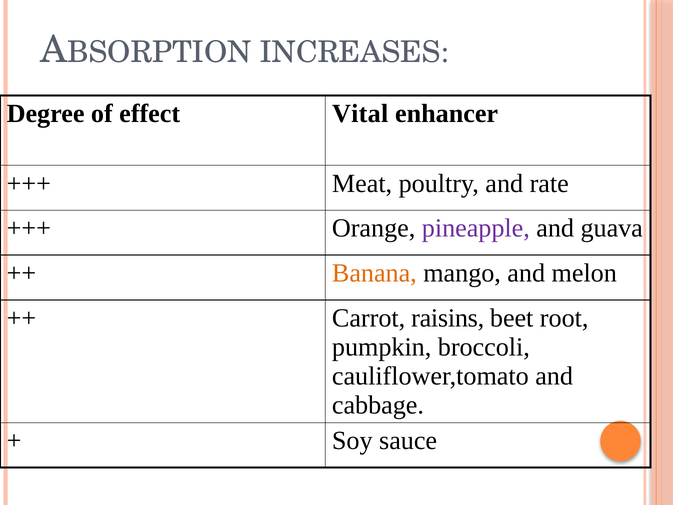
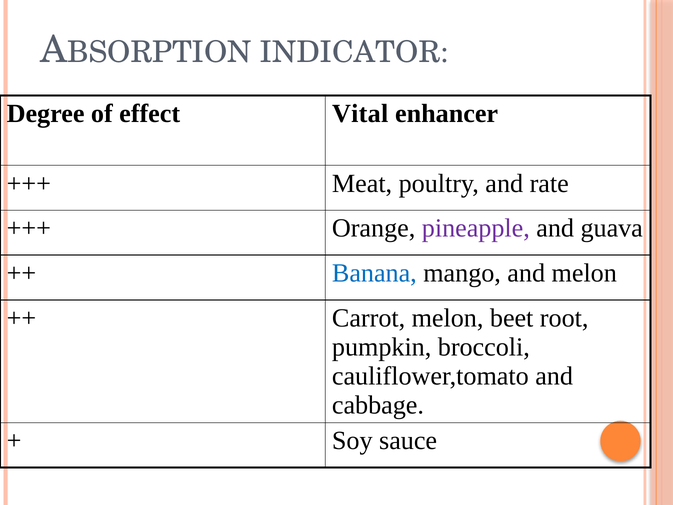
INCREASES: INCREASES -> INDICATOR
Banana colour: orange -> blue
Carrot raisins: raisins -> melon
